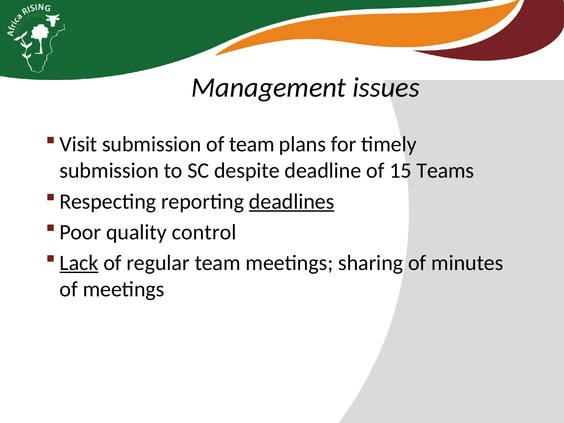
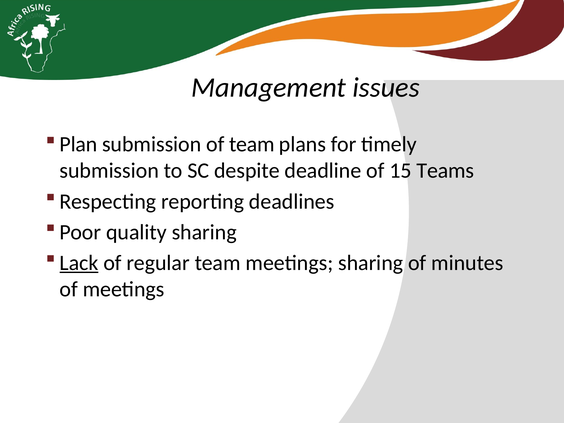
Visit: Visit -> Plan
deadlines underline: present -> none
quality control: control -> sharing
